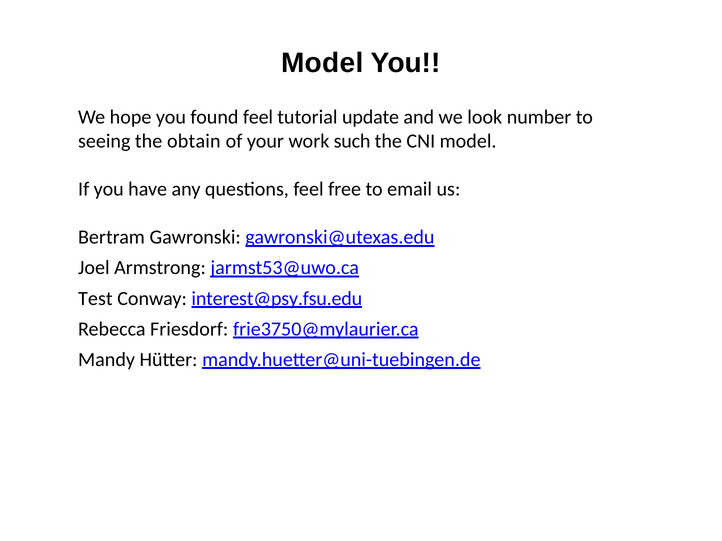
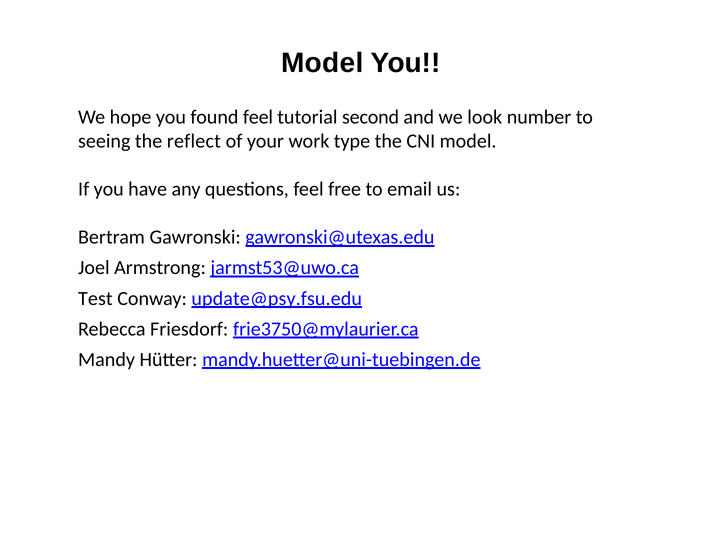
update: update -> second
obtain: obtain -> reflect
such: such -> type
interest@psy.fsu.edu: interest@psy.fsu.edu -> update@psy.fsu.edu
